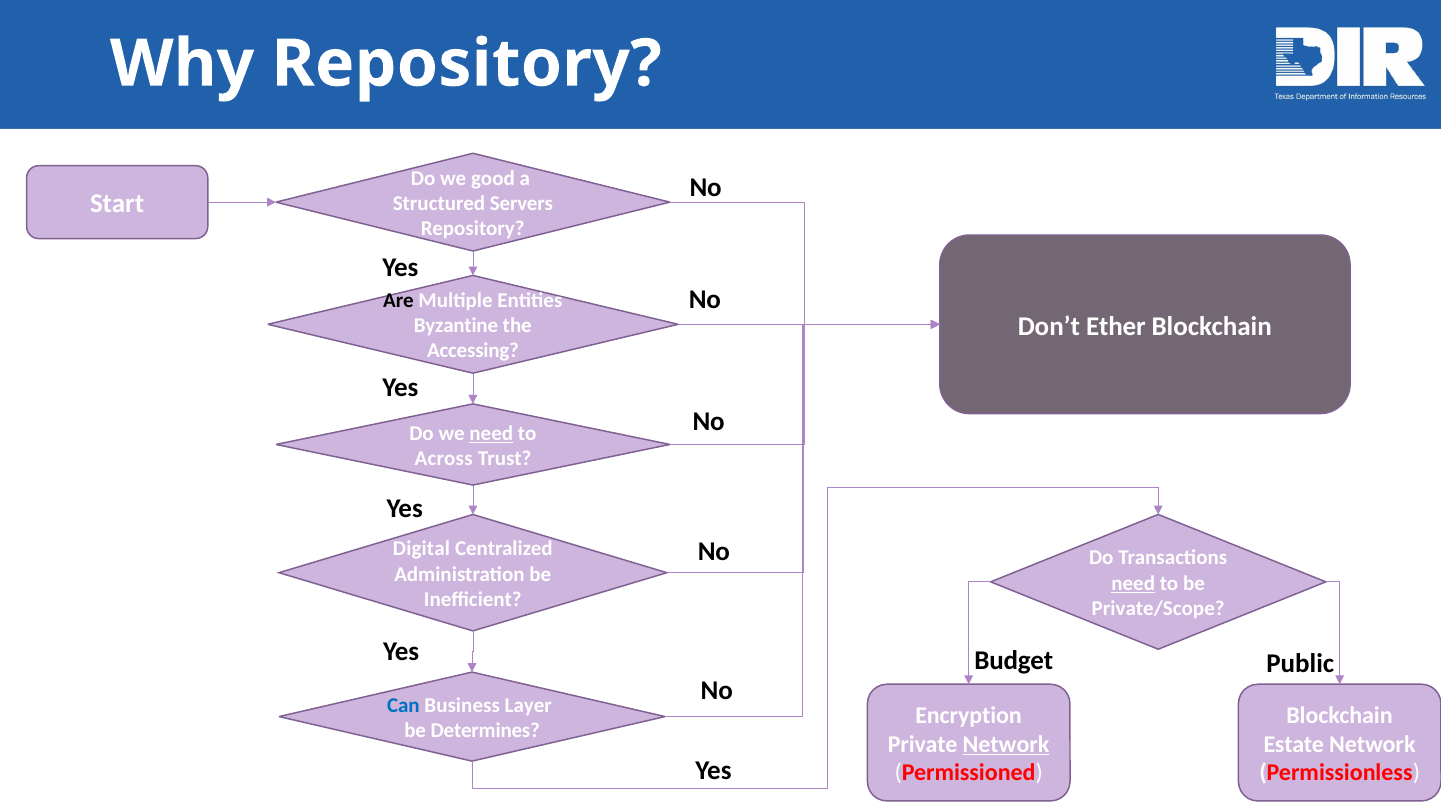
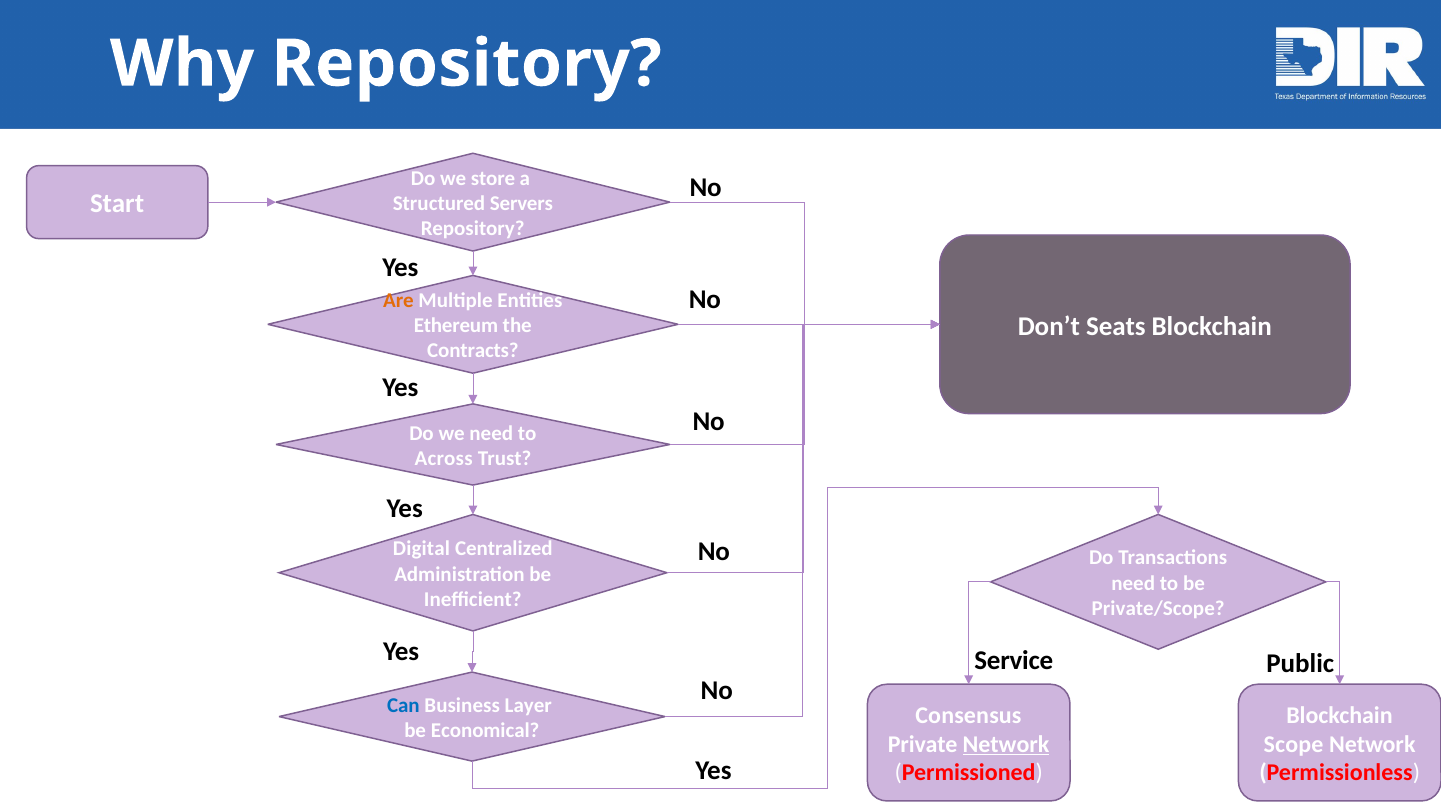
good: good -> store
Are colour: black -> orange
Ether: Ether -> Seats
Byzantine: Byzantine -> Ethereum
Accessing: Accessing -> Contracts
need at (491, 433) underline: present -> none
need at (1133, 583) underline: present -> none
Budget: Budget -> Service
Encryption: Encryption -> Consensus
Determines: Determines -> Economical
Estate: Estate -> Scope
